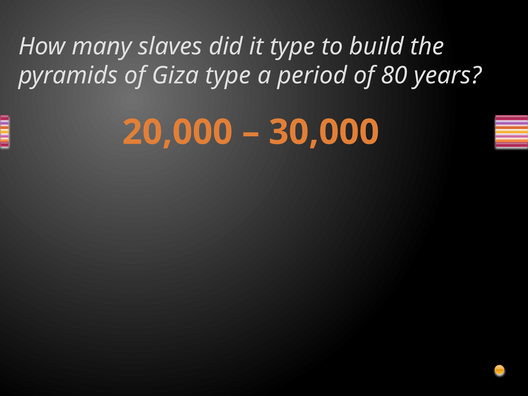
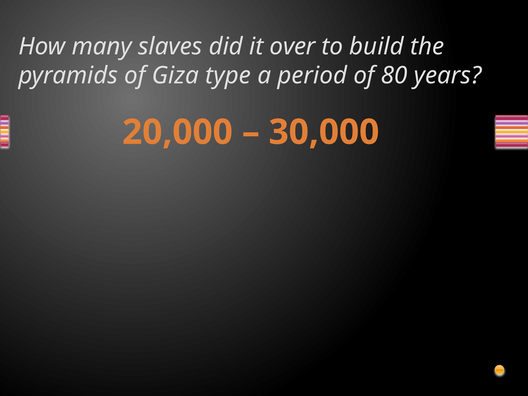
it type: type -> over
